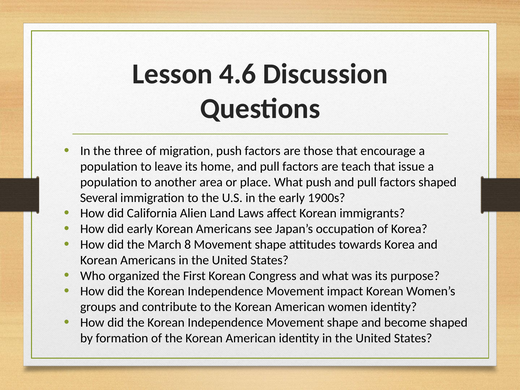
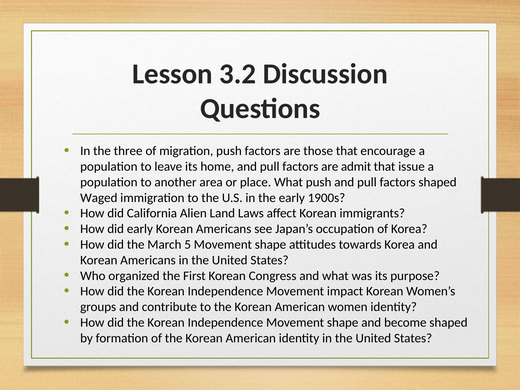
4.6: 4.6 -> 3.2
teach: teach -> admit
Several: Several -> Waged
8: 8 -> 5
